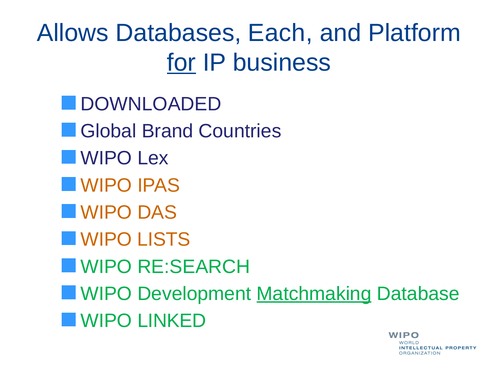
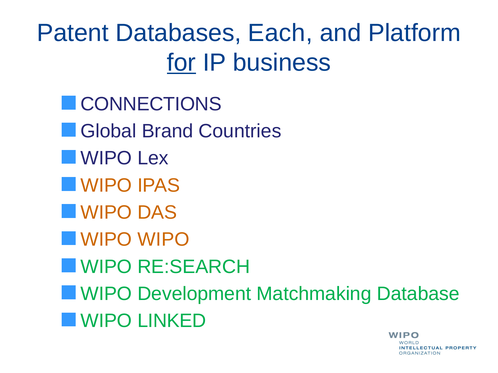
Allows: Allows -> Patent
DOWNLOADED: DOWNLOADED -> CONNECTIONS
LISTS at (164, 240): LISTS -> WIPO
Matchmaking underline: present -> none
